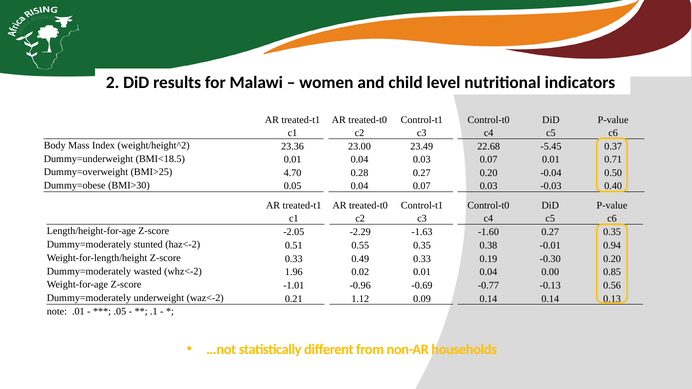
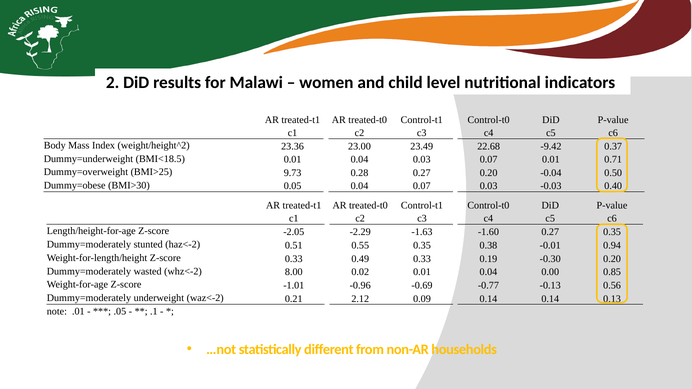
-5.45: -5.45 -> -9.42
4.70: 4.70 -> 9.73
1.96: 1.96 -> 8.00
1.12: 1.12 -> 2.12
